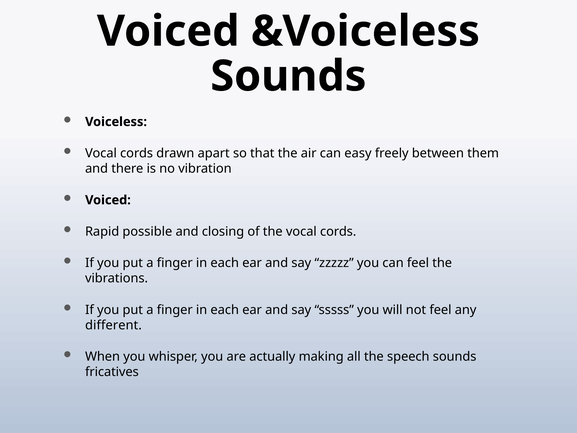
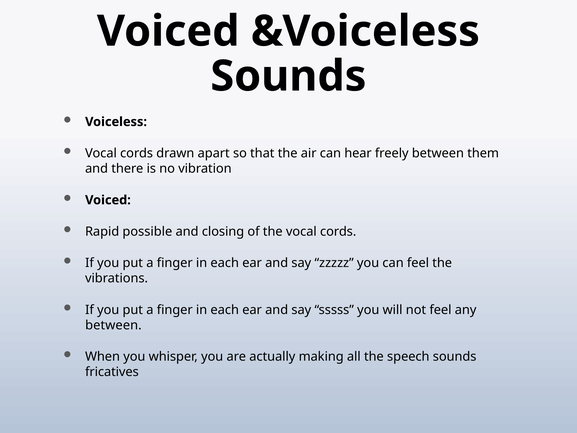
easy: easy -> hear
different at (113, 325): different -> between
